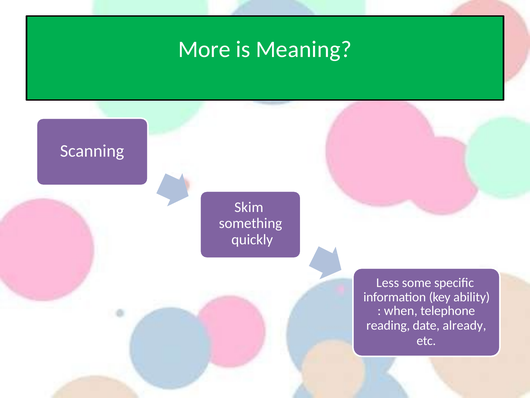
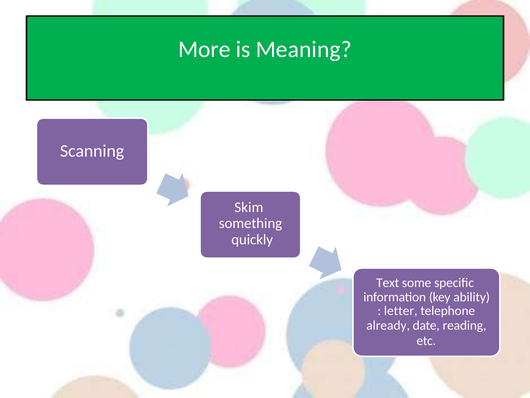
Less: Less -> Text
when: when -> letter
reading: reading -> already
already: already -> reading
